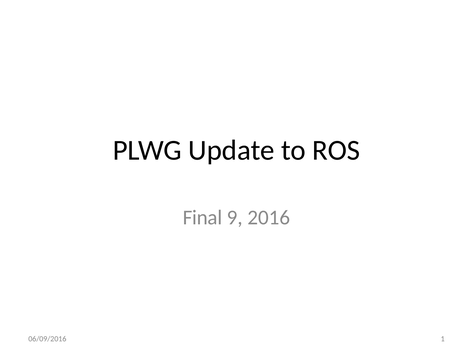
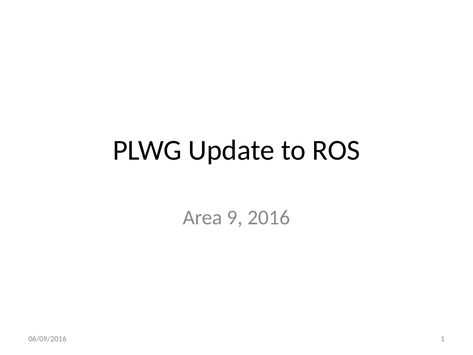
Final: Final -> Area
